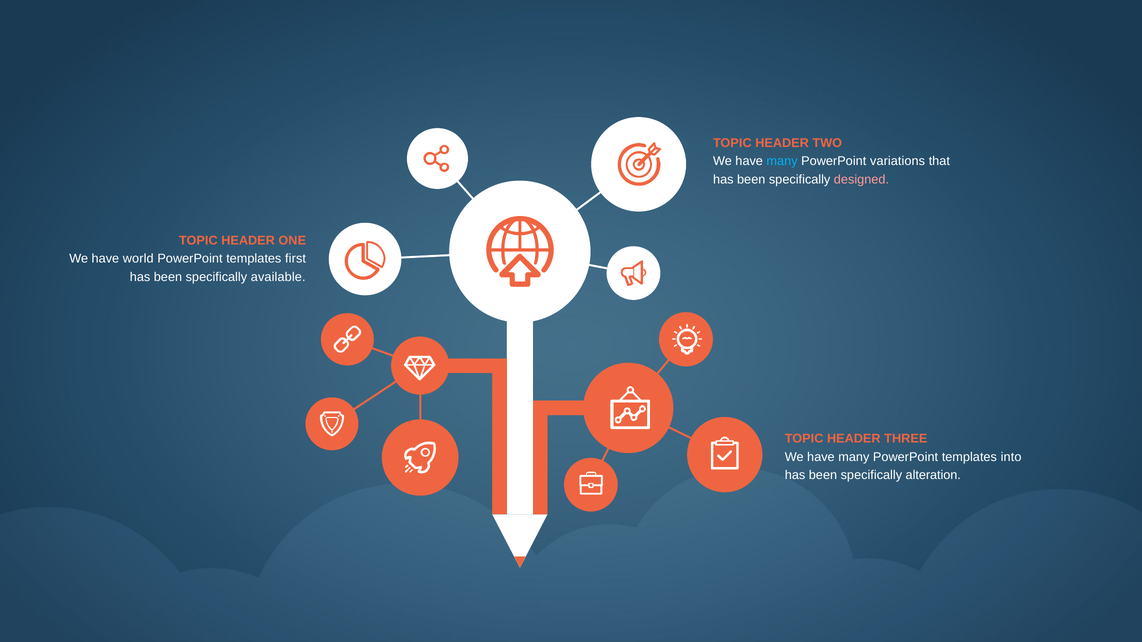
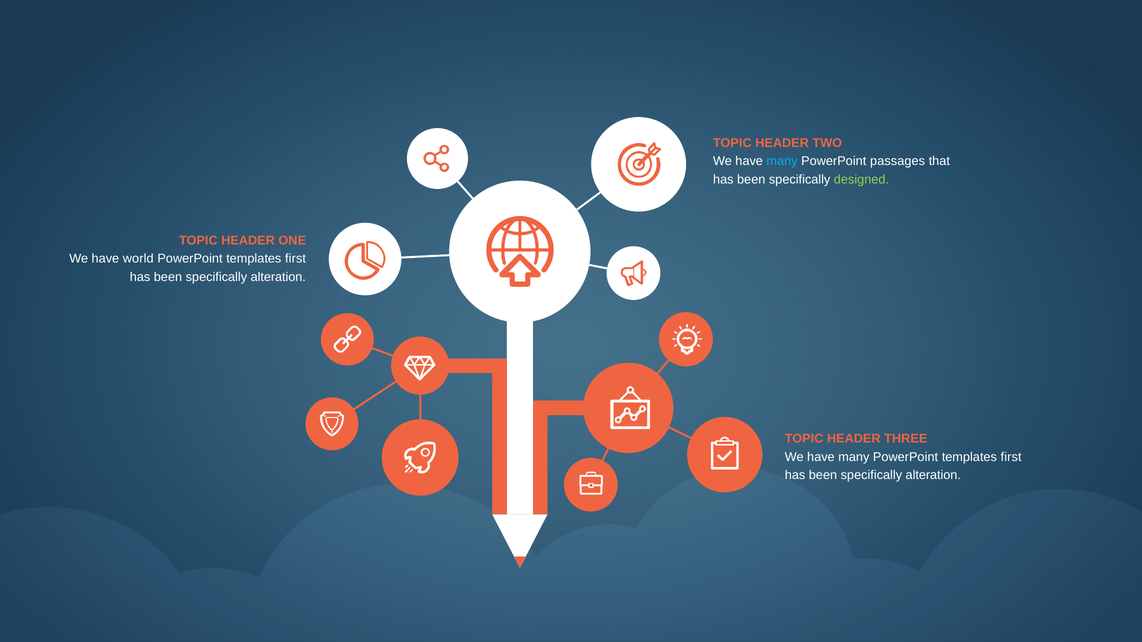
variations: variations -> passages
designed colour: pink -> light green
available at (278, 277): available -> alteration
many PowerPoint templates into: into -> first
